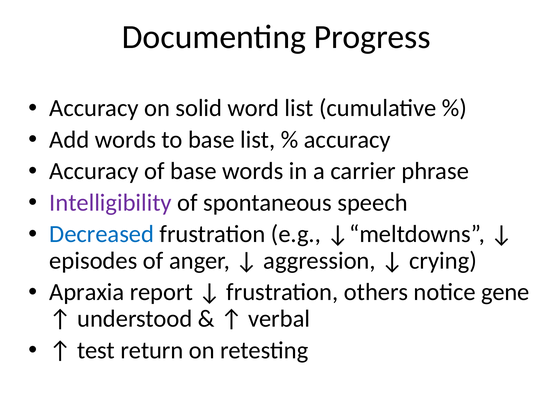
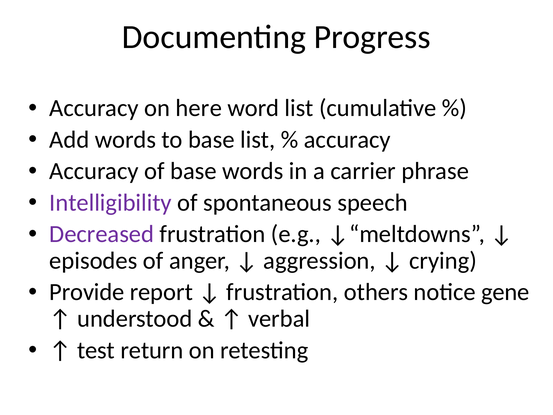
solid: solid -> here
Decreased colour: blue -> purple
Apraxia: Apraxia -> Provide
